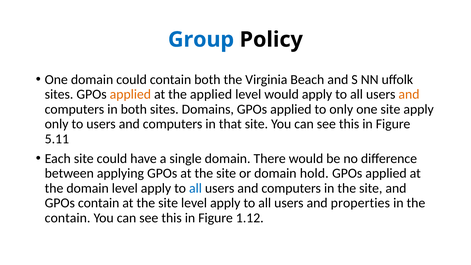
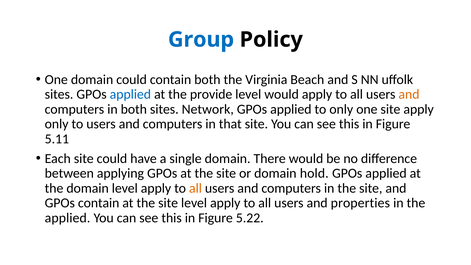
applied at (130, 94) colour: orange -> blue
the applied: applied -> provide
Domains: Domains -> Network
all at (195, 188) colour: blue -> orange
contain at (68, 218): contain -> applied
1.12: 1.12 -> 5.22
